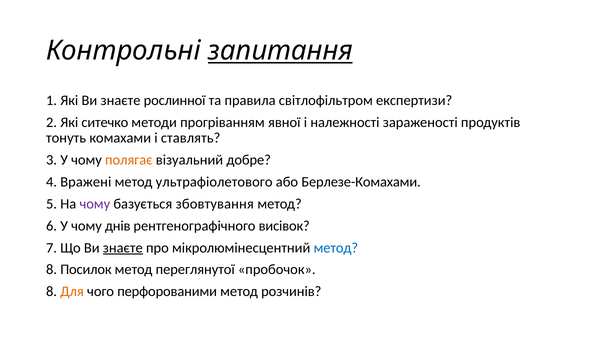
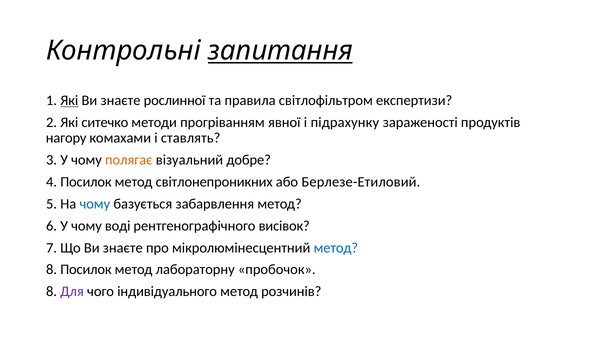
Які at (69, 100) underline: none -> present
належності: належності -> підрахунку
тонуть: тонуть -> нагору
4 Вражені: Вражені -> Посилок
ультрафіолетового: ультрафіолетового -> світлонепроникних
Берлезе-Комахами: Берлезе-Комахами -> Берлезе-Етиловий
чому at (95, 204) colour: purple -> blue
збовтування: збовтування -> забарвлення
днів: днів -> воді
знаєте at (123, 248) underline: present -> none
переглянутої: переглянутої -> лабораторну
Для colour: orange -> purple
перфорованими: перфорованими -> індивідуального
